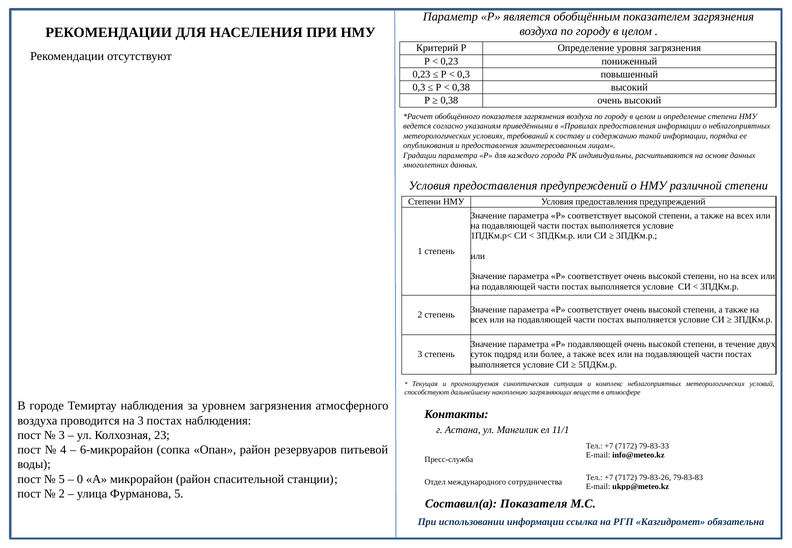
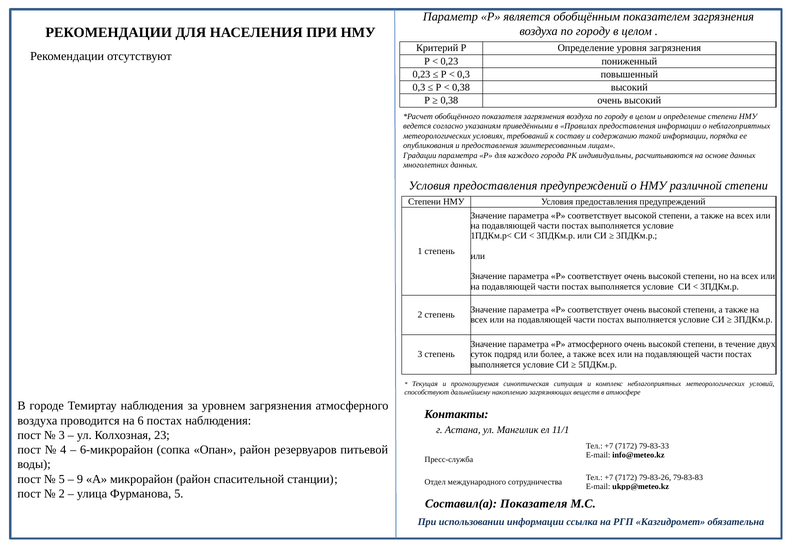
Р подавляющей: подавляющей -> атмосферного
на 3: 3 -> 6
0: 0 -> 9
